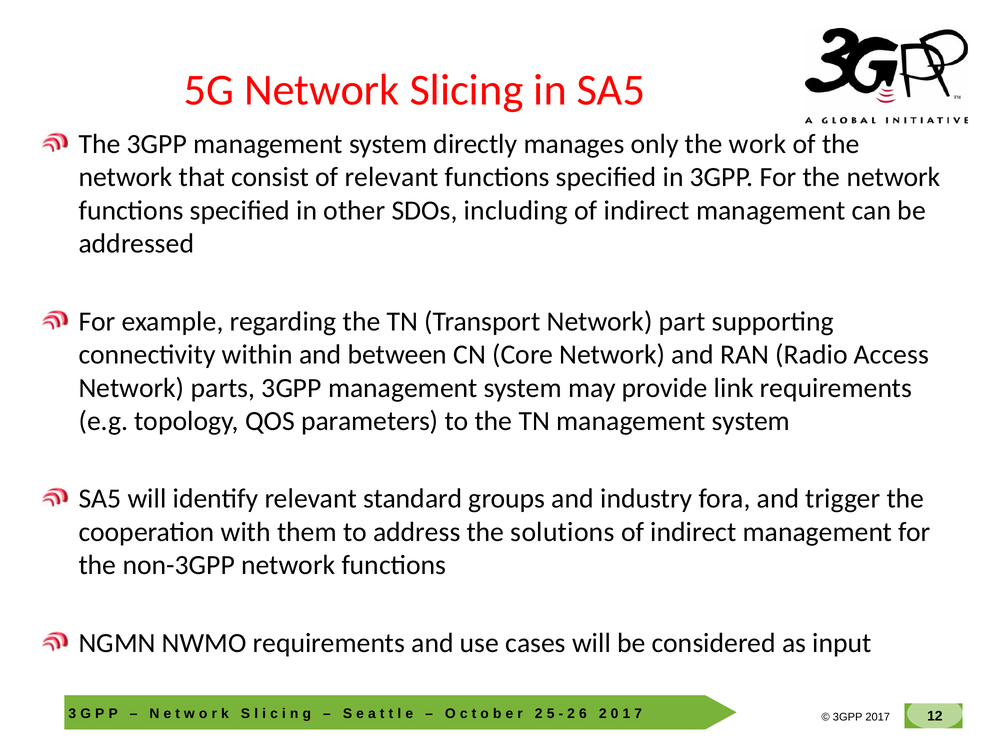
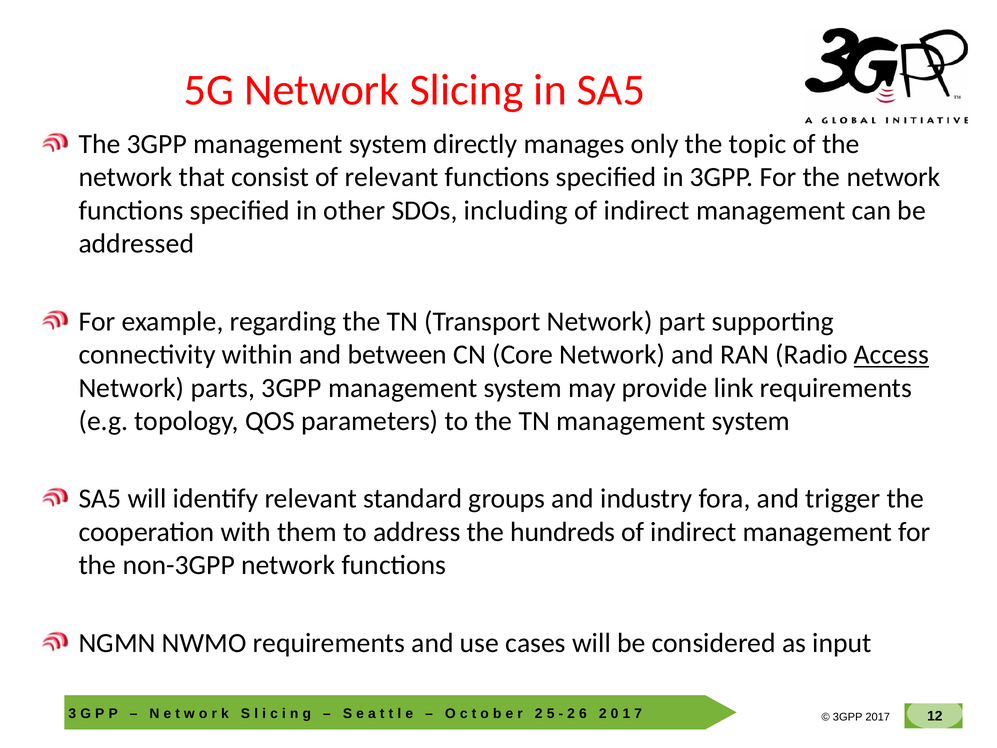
work: work -> topic
Access underline: none -> present
solutions: solutions -> hundreds
